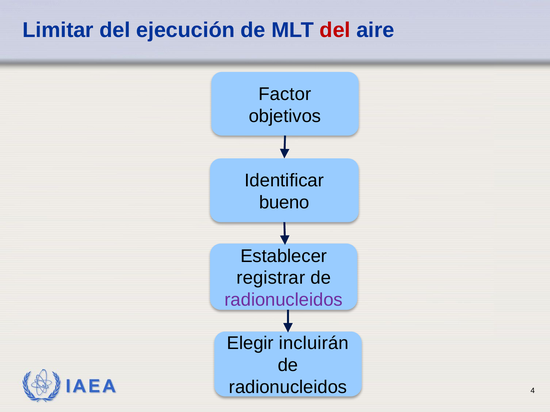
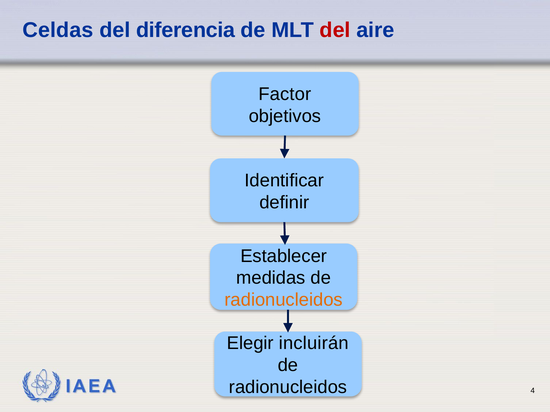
Limitar: Limitar -> Celdas
ejecución: ejecución -> diferencia
bueno: bueno -> definir
registrar: registrar -> medidas
radionucleidos at (284, 300) colour: purple -> orange
